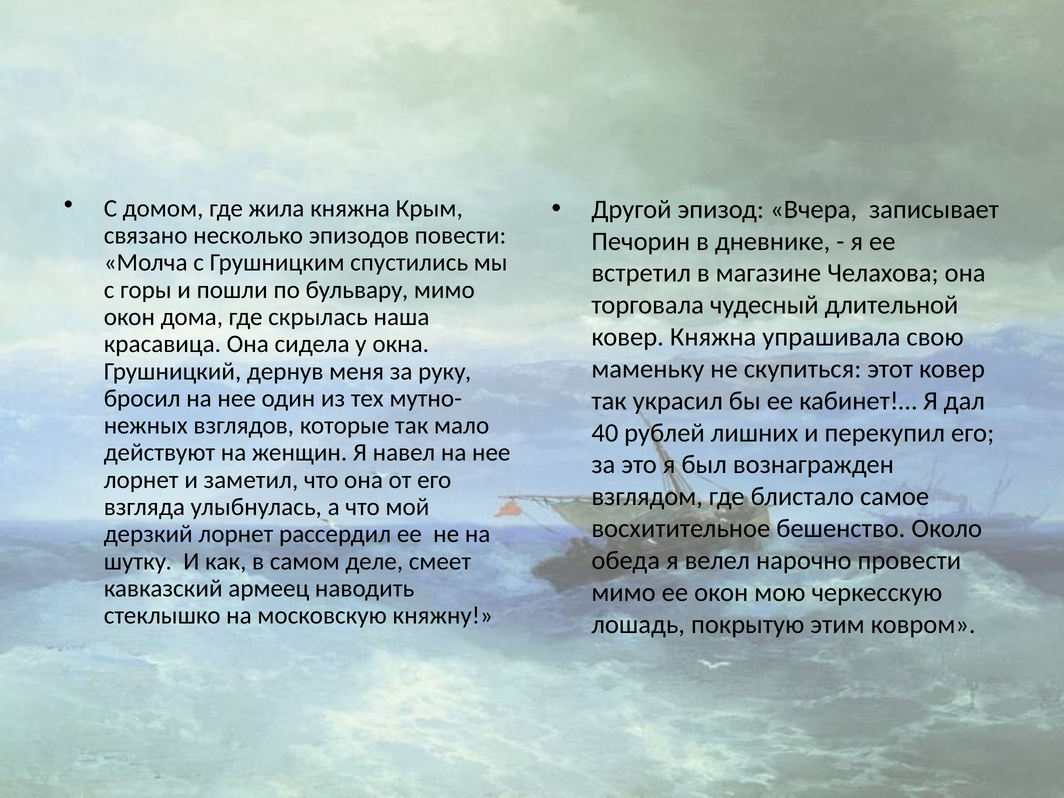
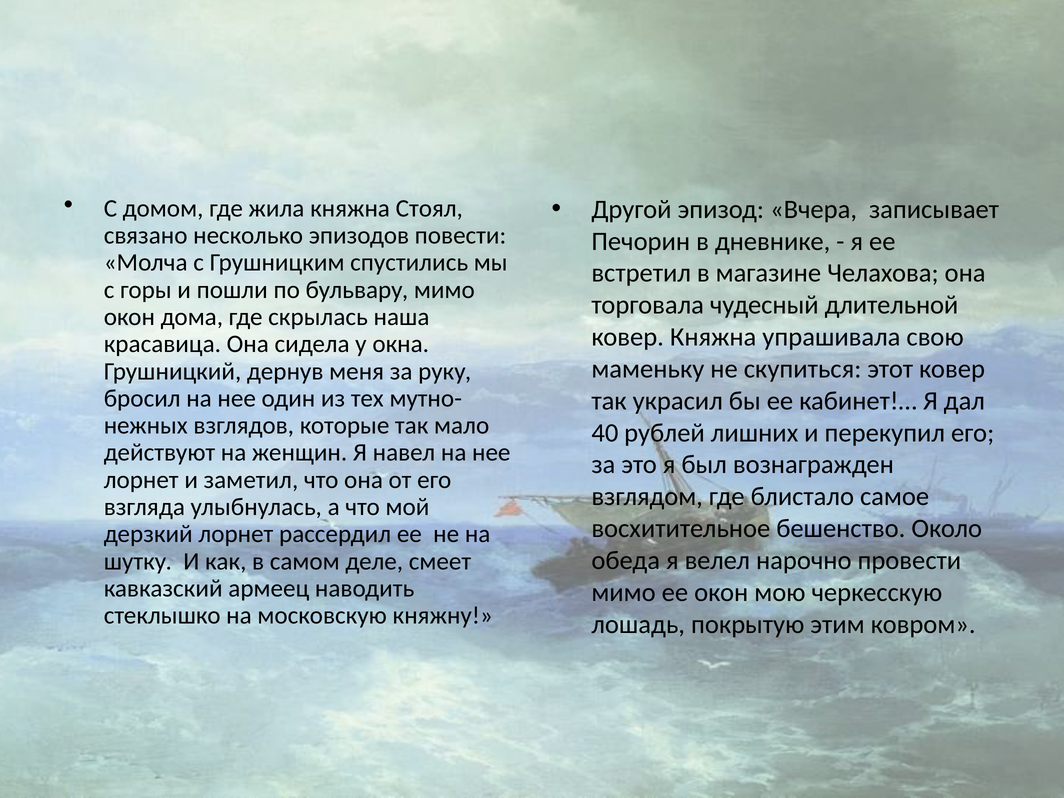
Крым: Крым -> Стоял
